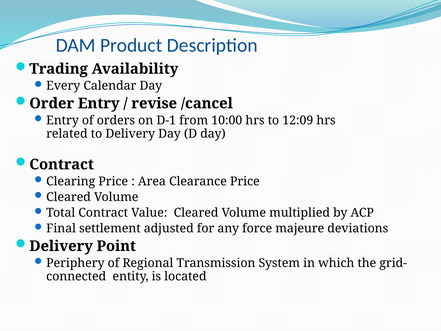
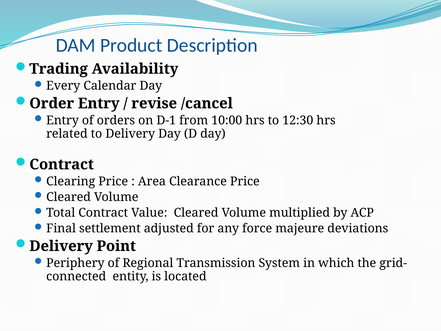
12:09: 12:09 -> 12:30
